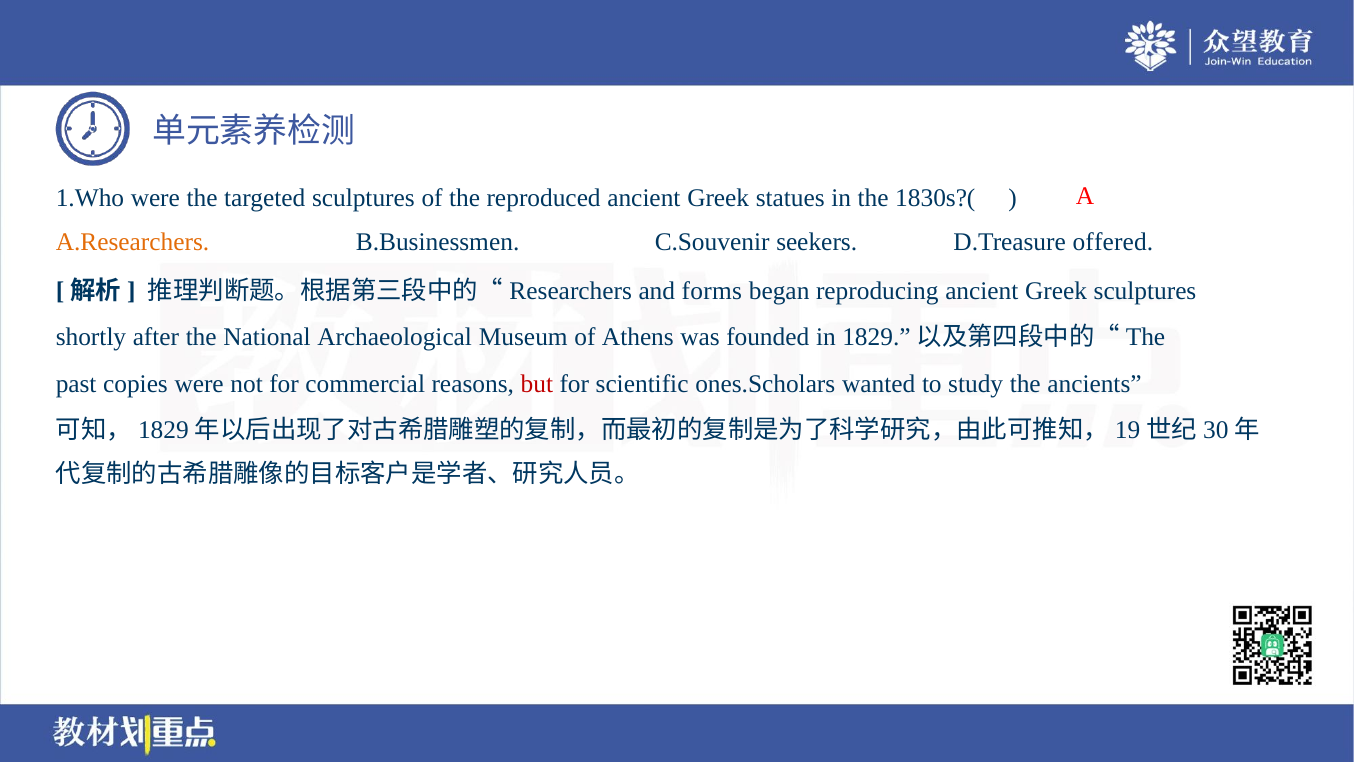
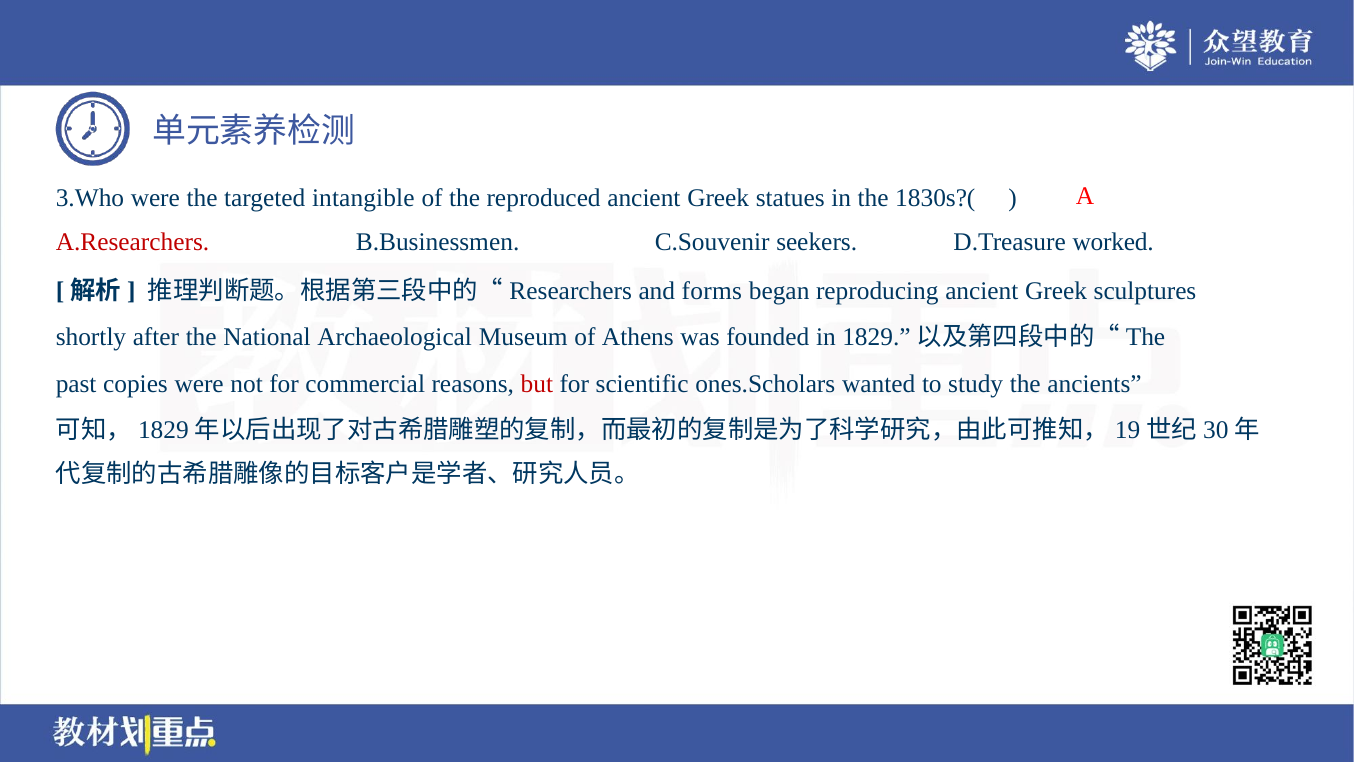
1.Who: 1.Who -> 3.Who
targeted sculptures: sculptures -> intangible
A.Researchers colour: orange -> red
offered: offered -> worked
